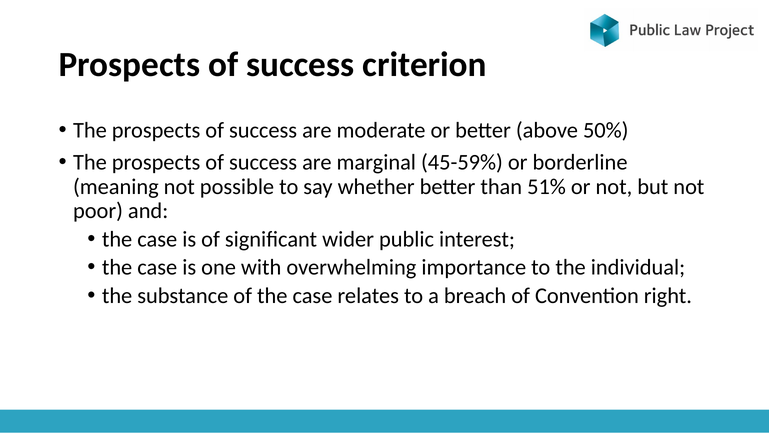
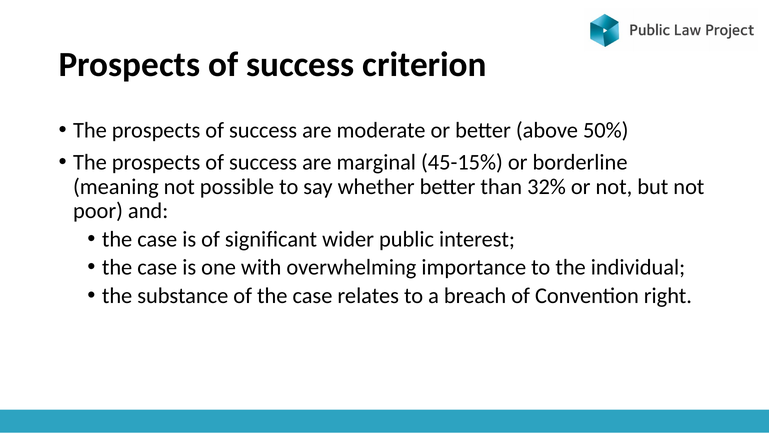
45-59%: 45-59% -> 45-15%
51%: 51% -> 32%
